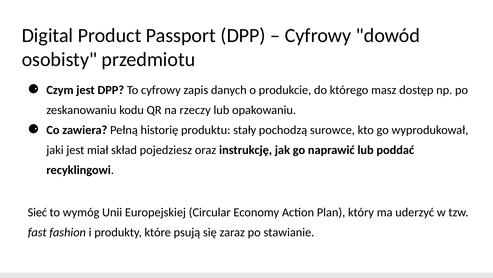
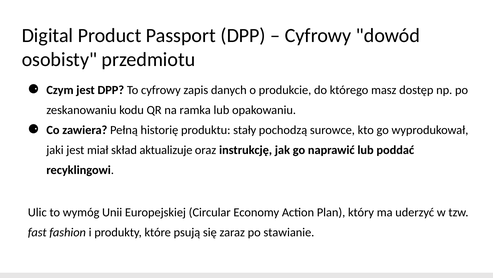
rzeczy: rzeczy -> ramka
pojedziesz: pojedziesz -> aktualizuje
Sieć: Sieć -> Ulic
